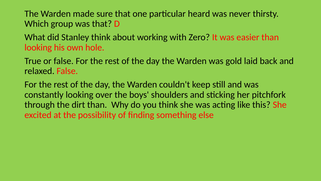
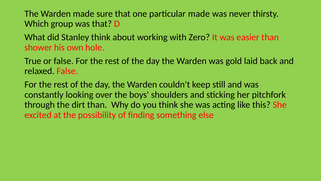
particular heard: heard -> made
looking at (38, 47): looking -> shower
